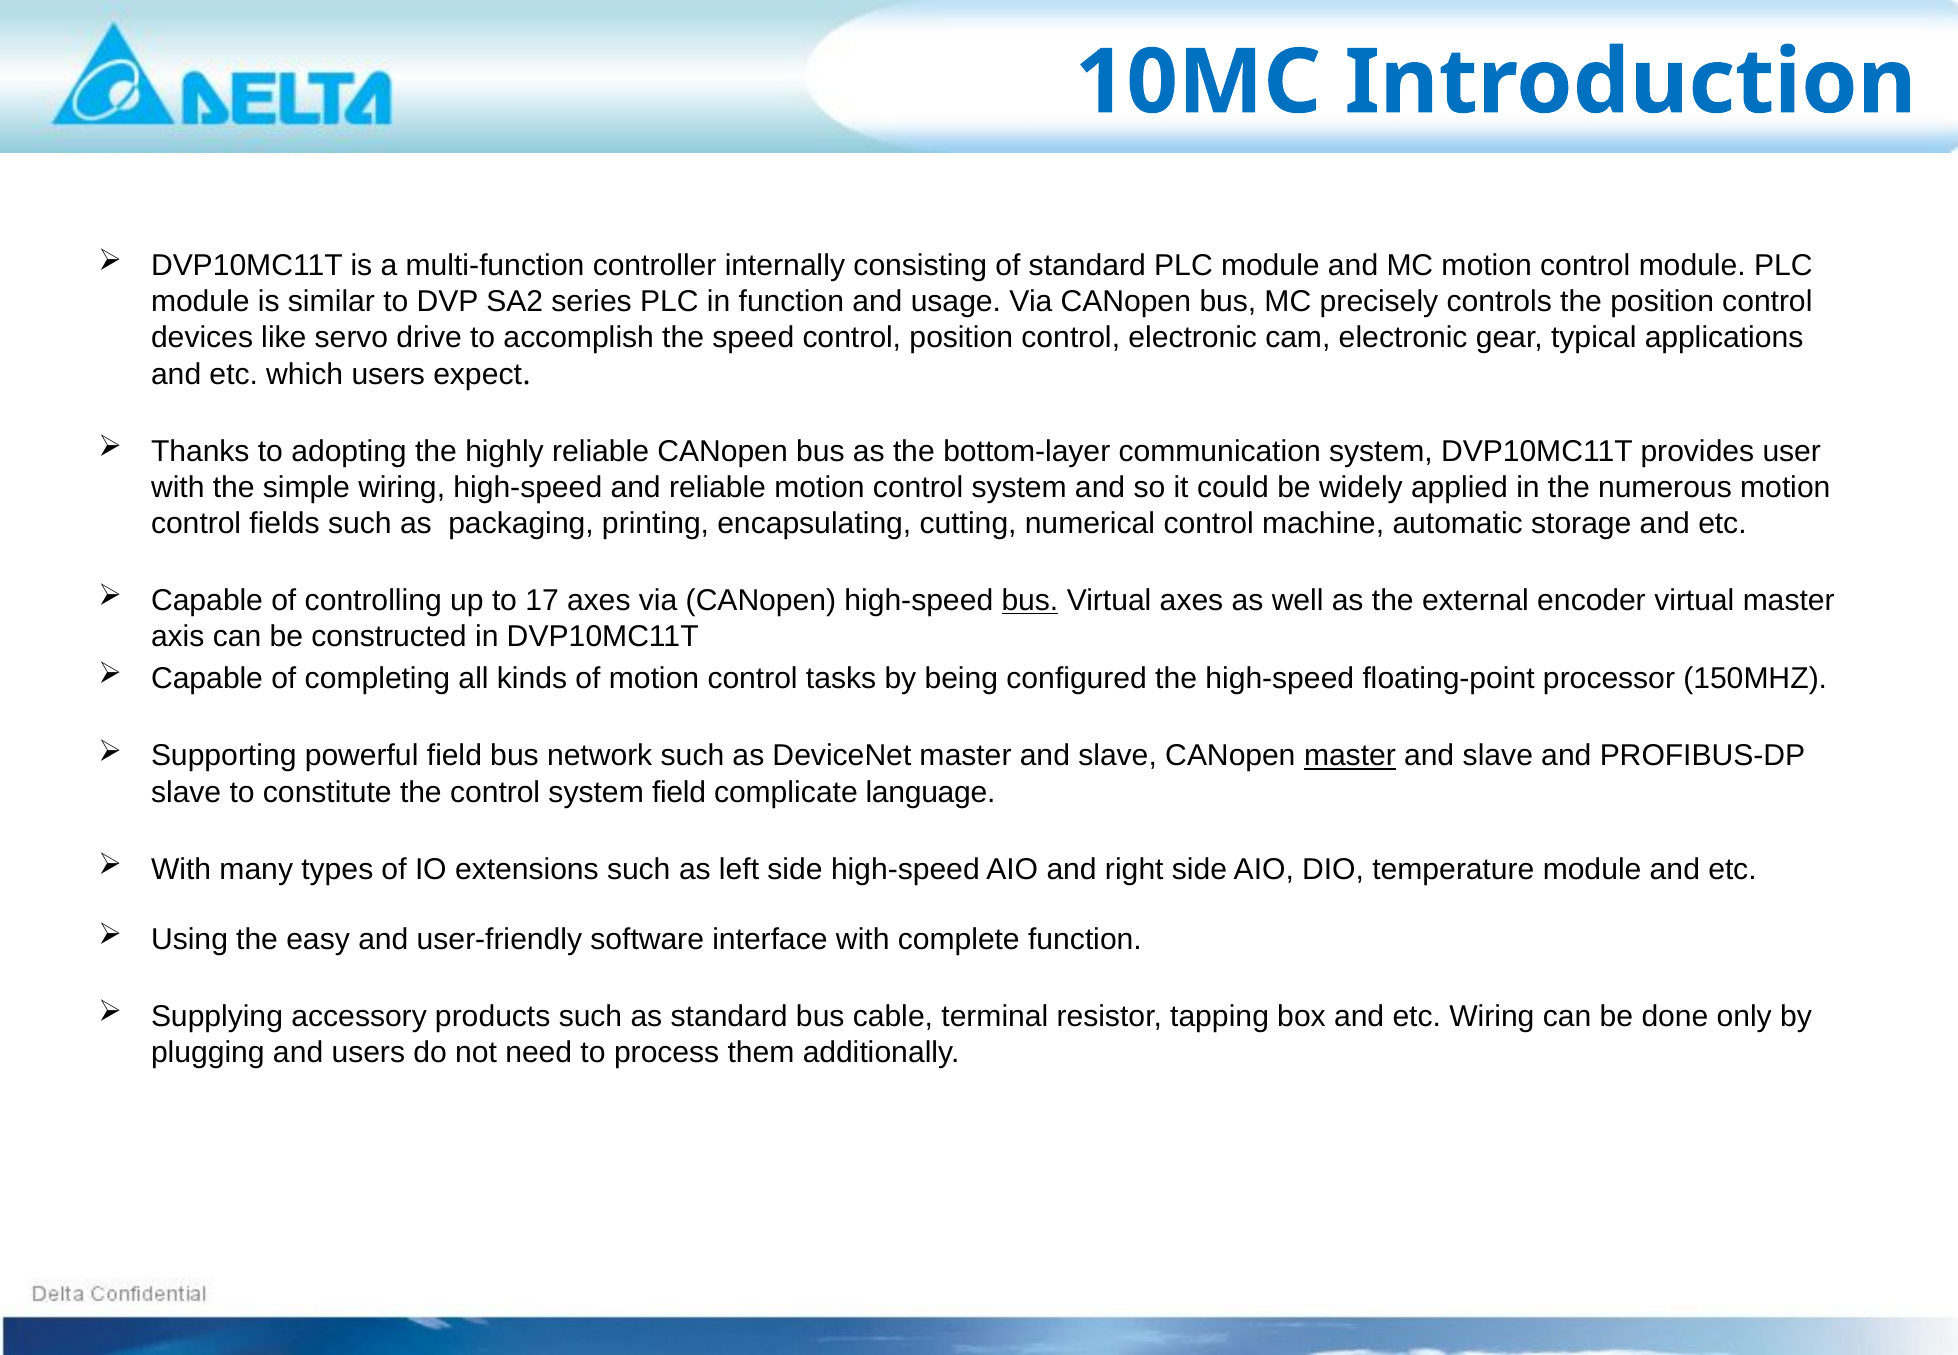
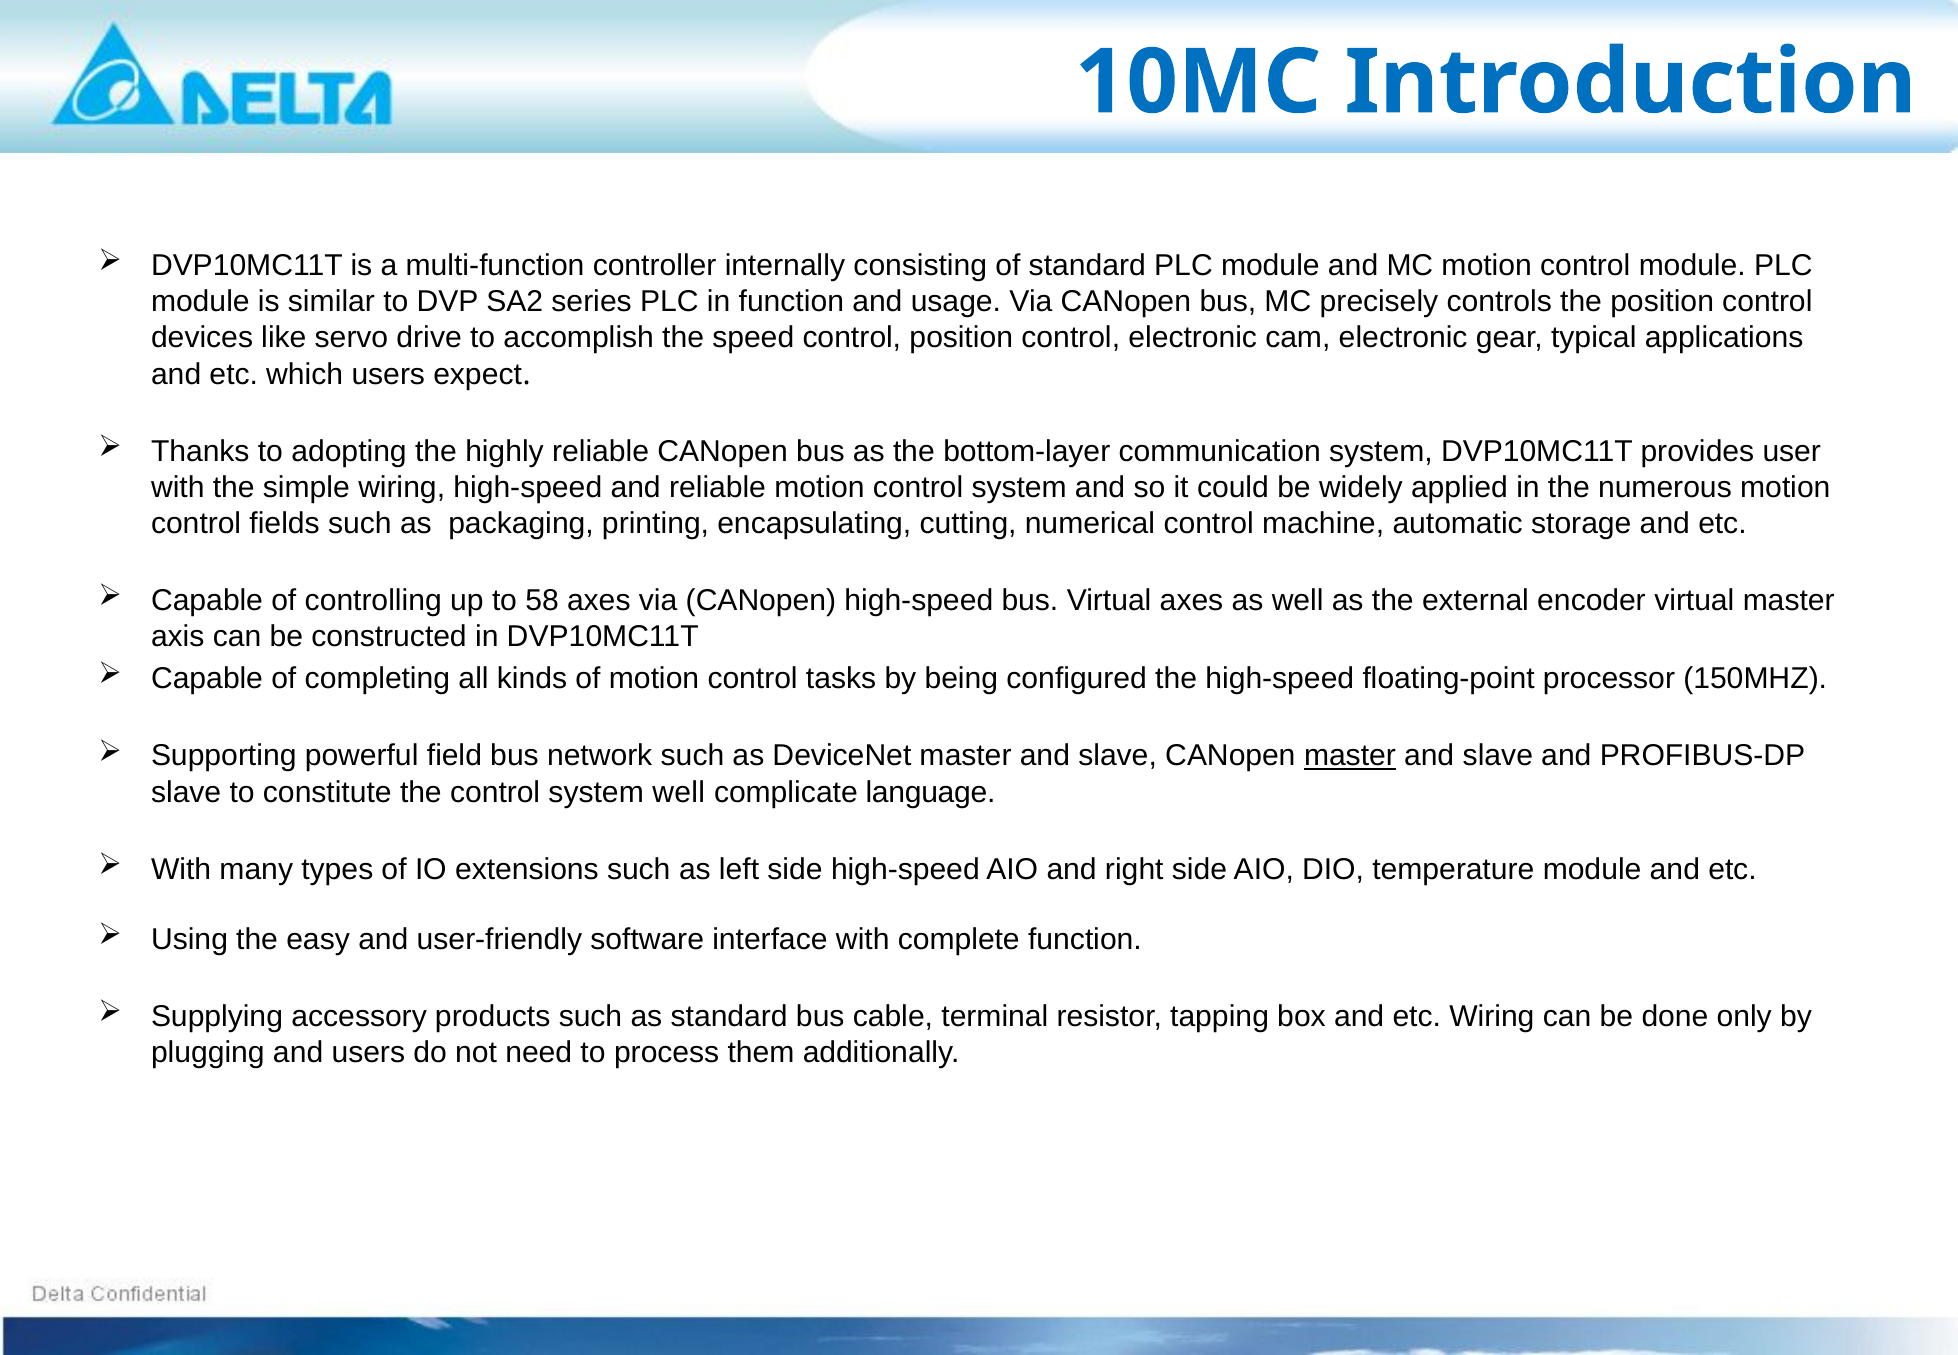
17: 17 -> 58
bus at (1030, 601) underline: present -> none
system field: field -> well
